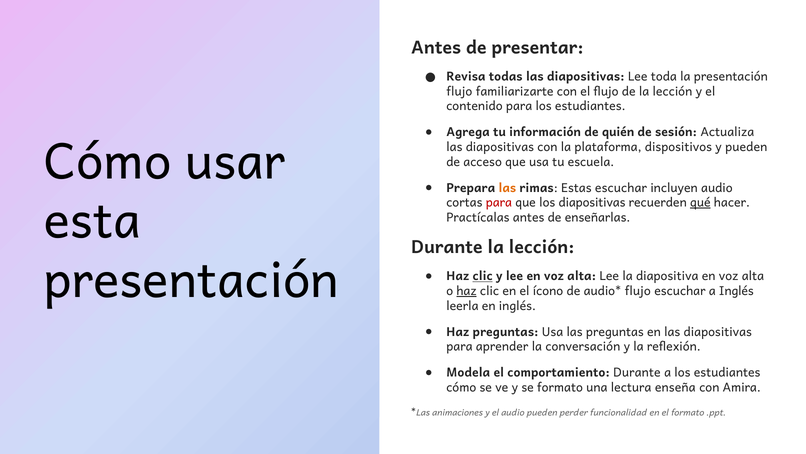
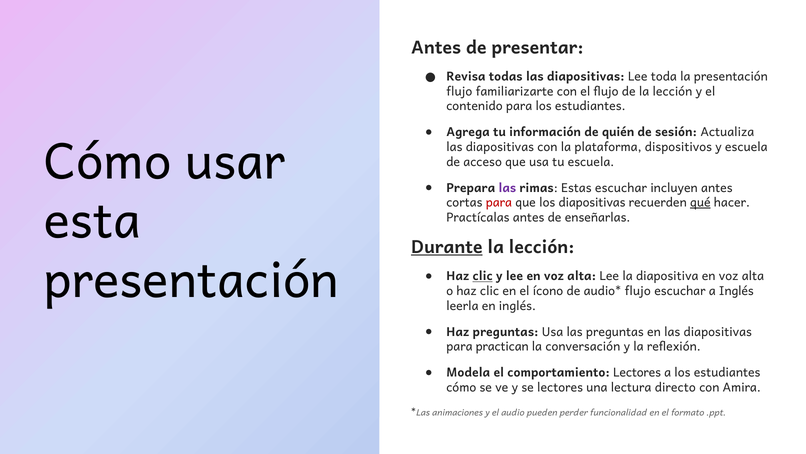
y pueden: pueden -> escuela
las at (507, 188) colour: orange -> purple
incluyen audio: audio -> antes
Durante at (447, 247) underline: none -> present
haz at (467, 291) underline: present -> none
aprender: aprender -> practican
comportamiento Durante: Durante -> Lectores
se formato: formato -> lectores
enseña: enseña -> directo
